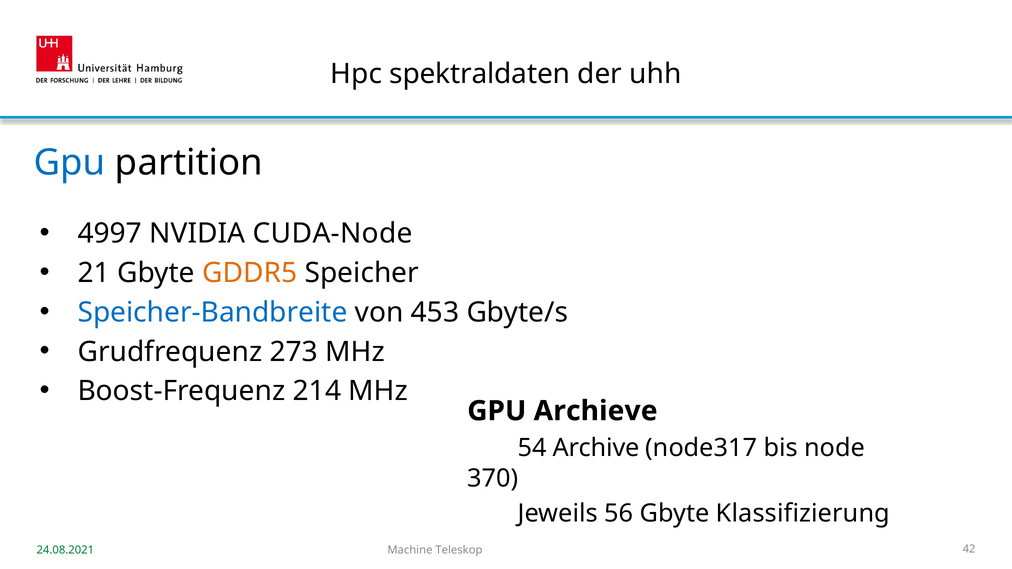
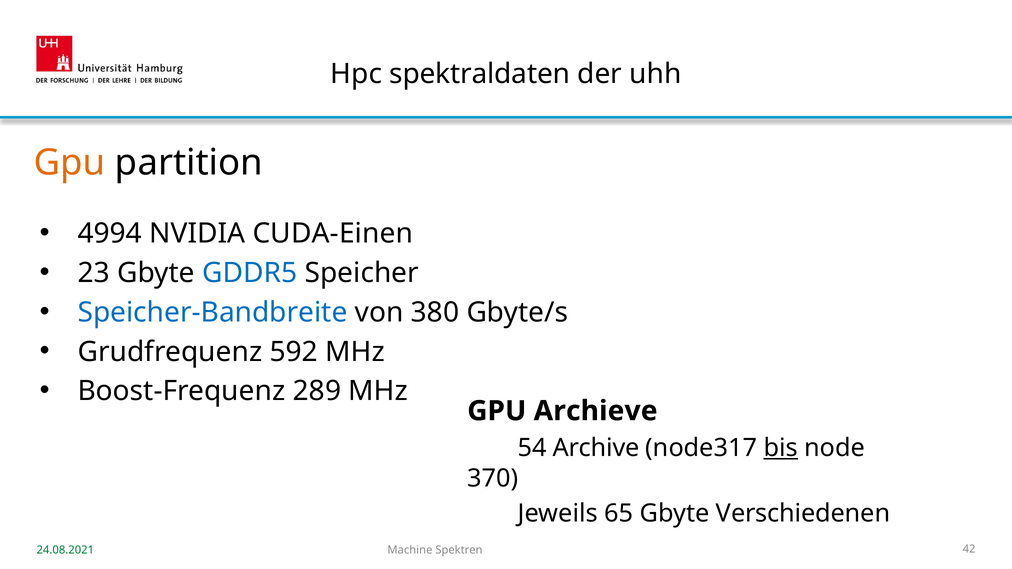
Gpu at (70, 163) colour: blue -> orange
4997: 4997 -> 4994
CUDA-Node: CUDA-Node -> CUDA-Einen
21: 21 -> 23
GDDR5 colour: orange -> blue
453: 453 -> 380
273: 273 -> 592
214: 214 -> 289
bis underline: none -> present
56: 56 -> 65
Klassifizierung: Klassifizierung -> Verschiedenen
Teleskop: Teleskop -> Spektren
